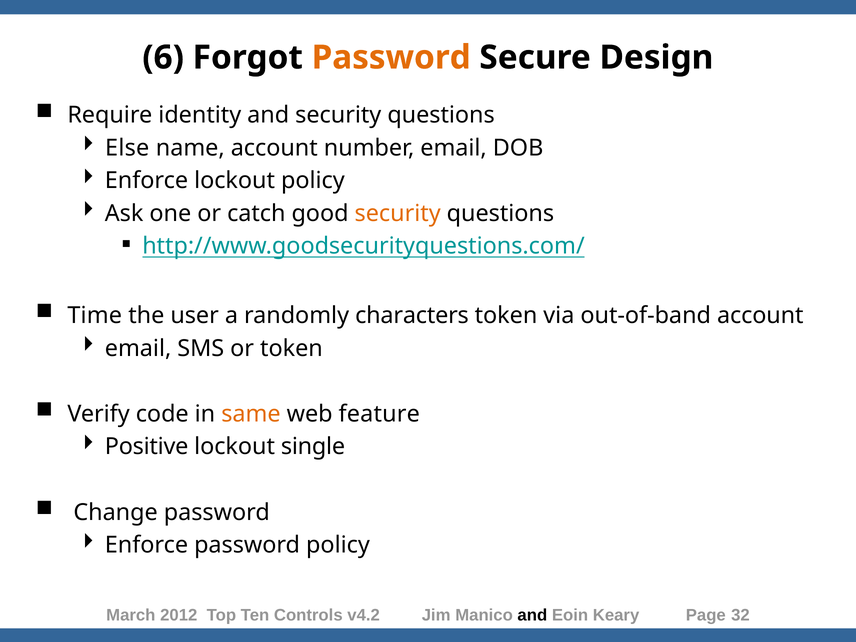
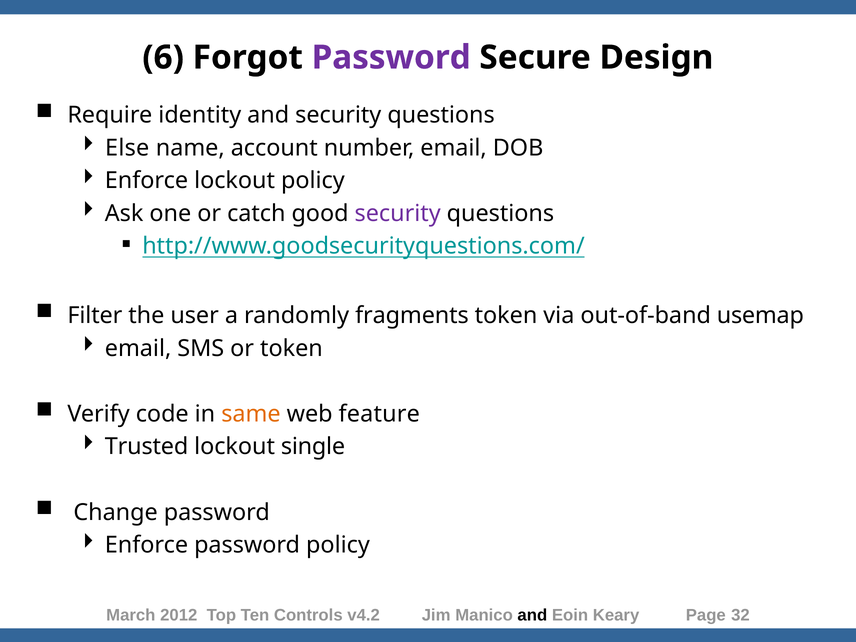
Password at (391, 57) colour: orange -> purple
security at (398, 213) colour: orange -> purple
Time: Time -> Filter
characters: characters -> fragments
out-of-band account: account -> usemap
Positive: Positive -> Trusted
